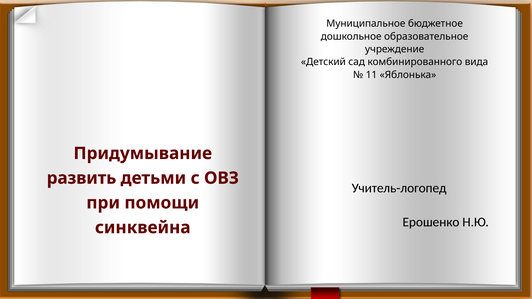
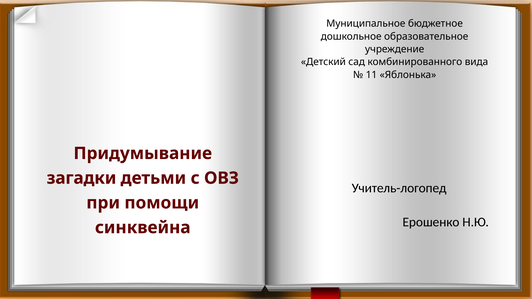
развить: развить -> загадки
